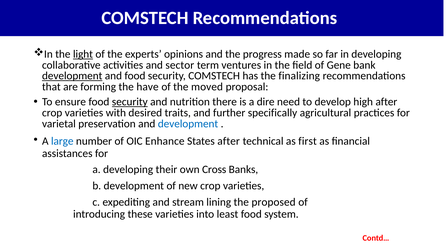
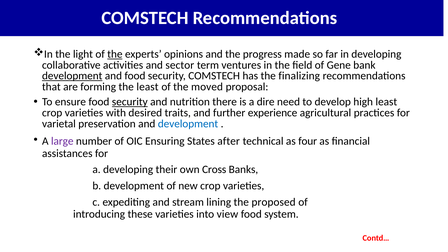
light underline: present -> none
the at (115, 54) underline: none -> present
the have: have -> least
high after: after -> least
specifically: specifically -> experience
large colour: blue -> purple
Enhance: Enhance -> Ensuring
first: first -> four
least: least -> view
